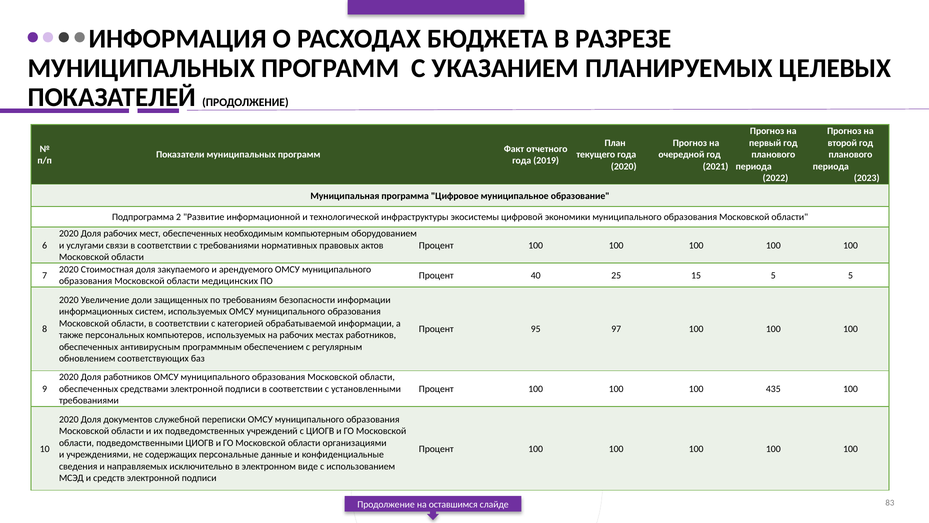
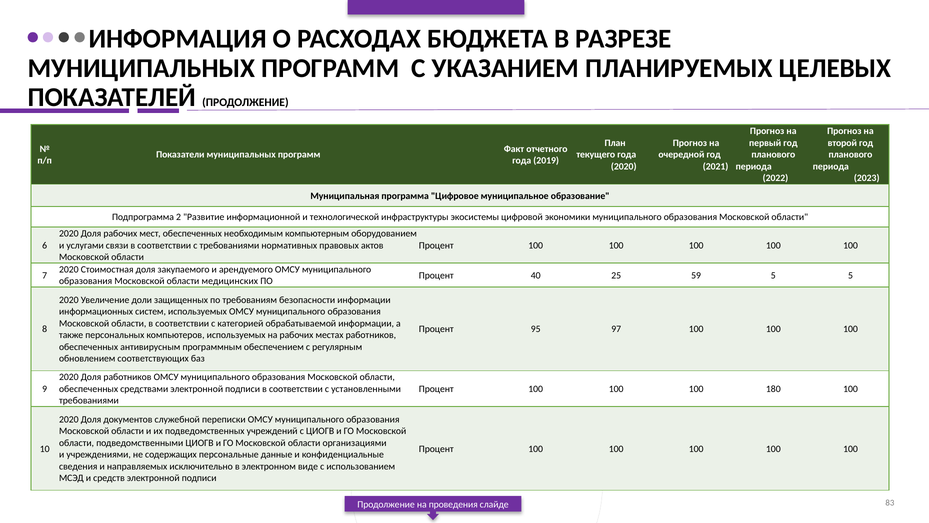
15: 15 -> 59
435: 435 -> 180
оставшимся: оставшимся -> проведения
